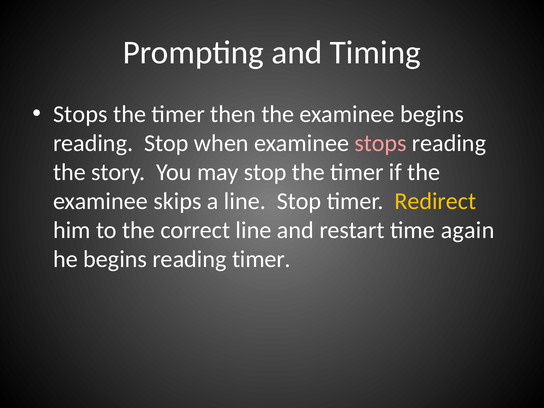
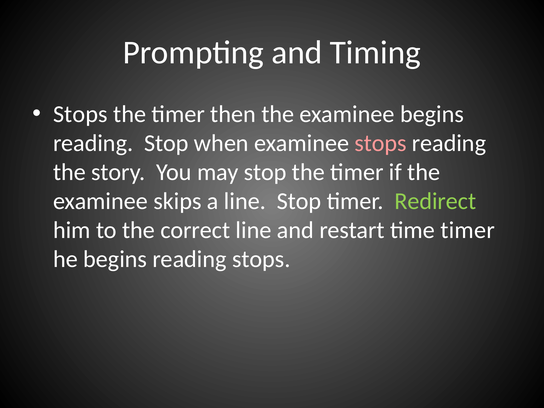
Redirect colour: yellow -> light green
time again: again -> timer
reading timer: timer -> stops
